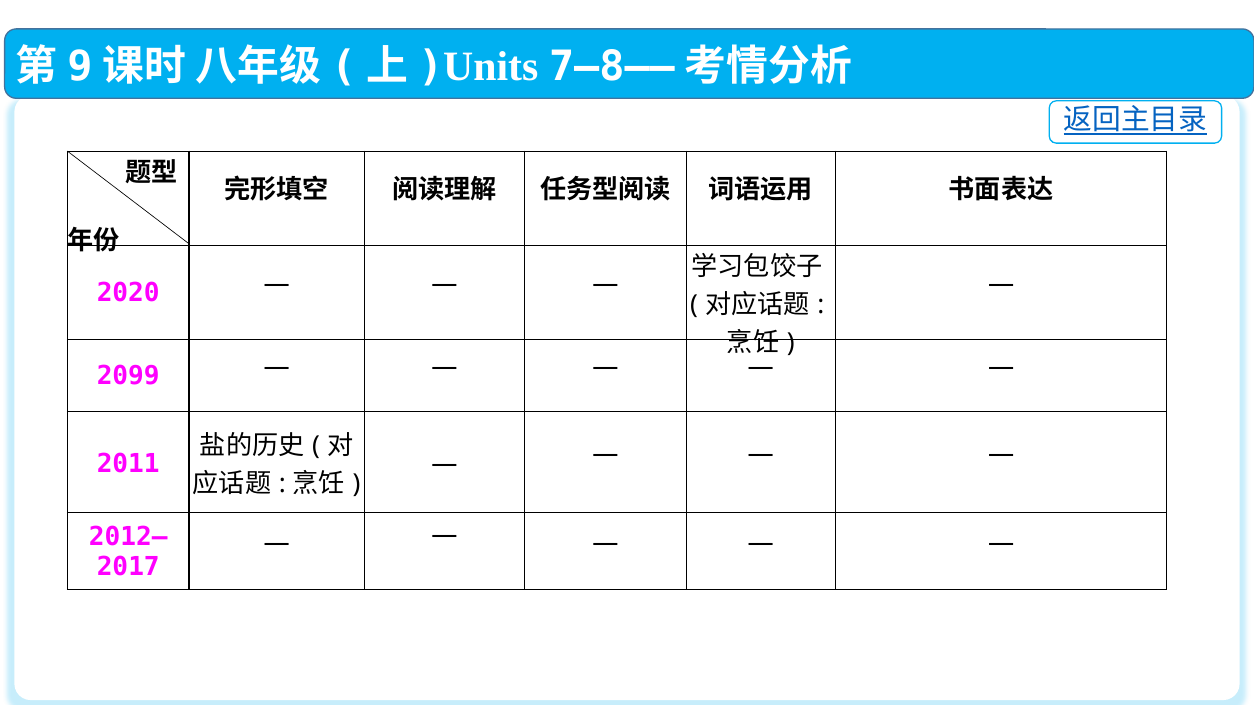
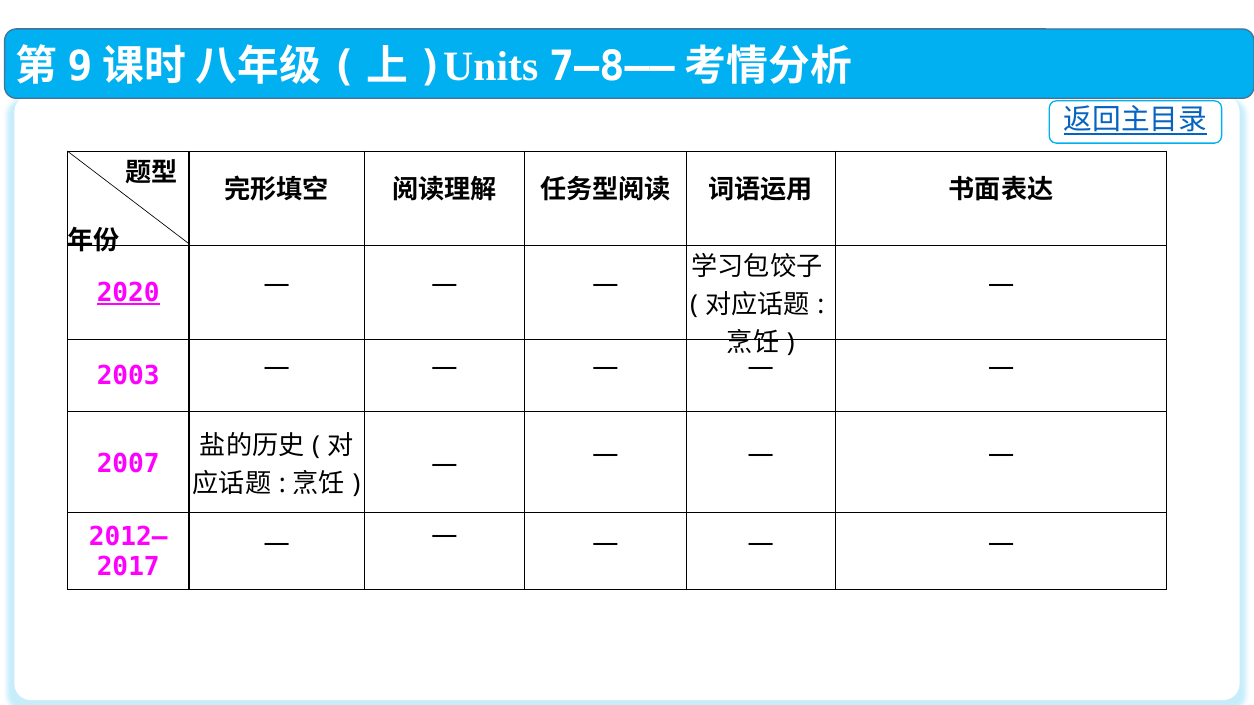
2020 underline: none -> present
2099: 2099 -> 2003
2011: 2011 -> 2007
